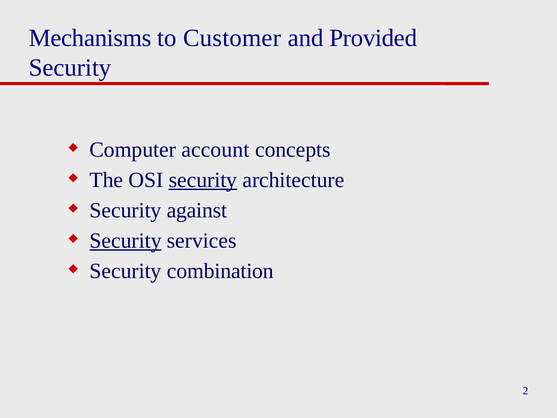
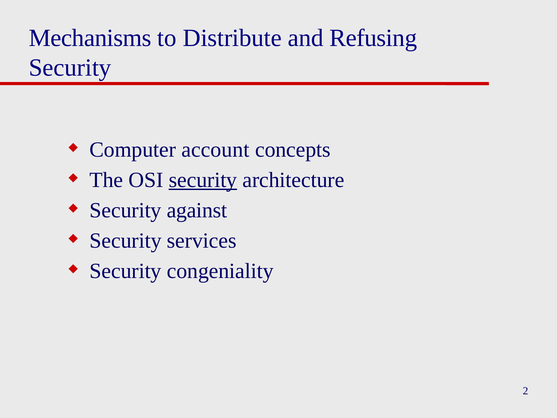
Customer: Customer -> Distribute
Provided: Provided -> Refusing
Security at (126, 241) underline: present -> none
combination: combination -> congeniality
